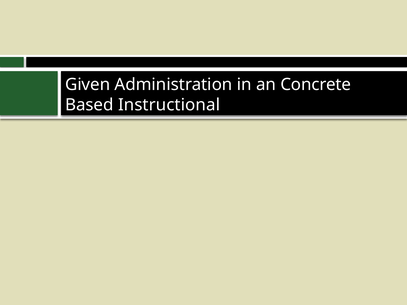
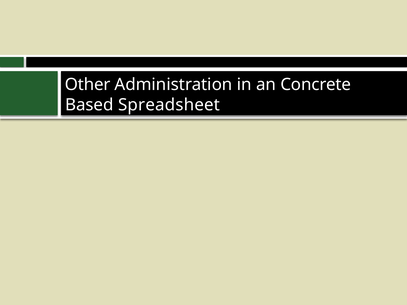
Given: Given -> Other
Instructional: Instructional -> Spreadsheet
